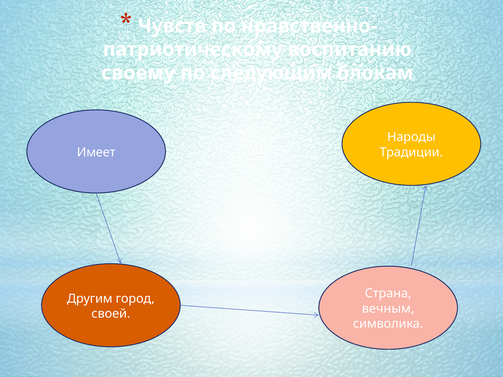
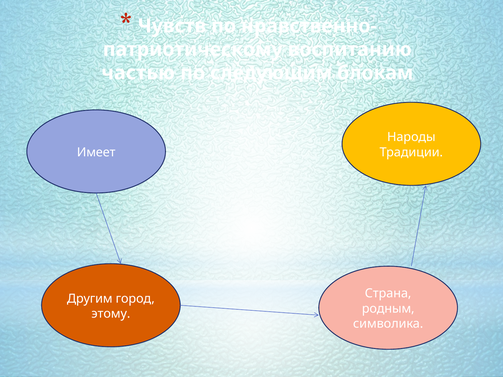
своему: своему -> частью
вечным: вечным -> родным
своей: своей -> этому
